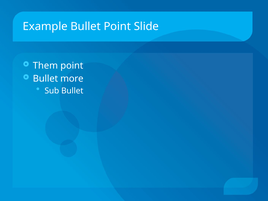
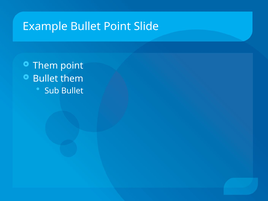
Bullet more: more -> them
